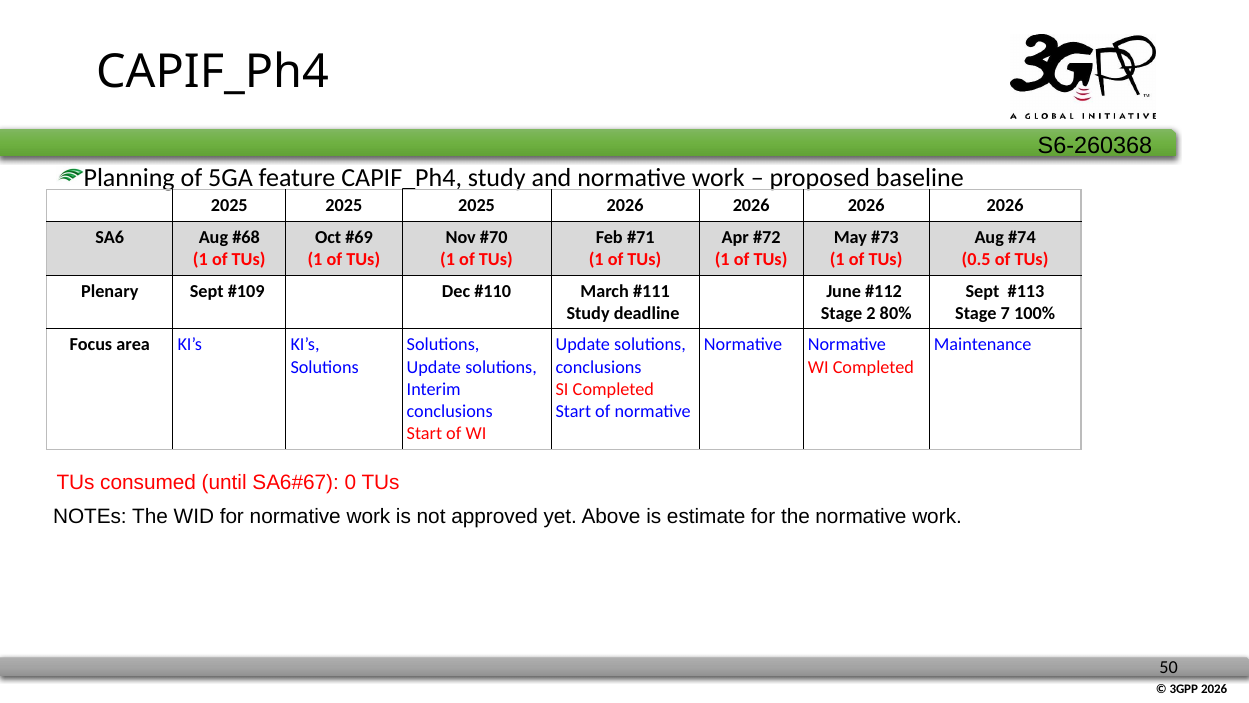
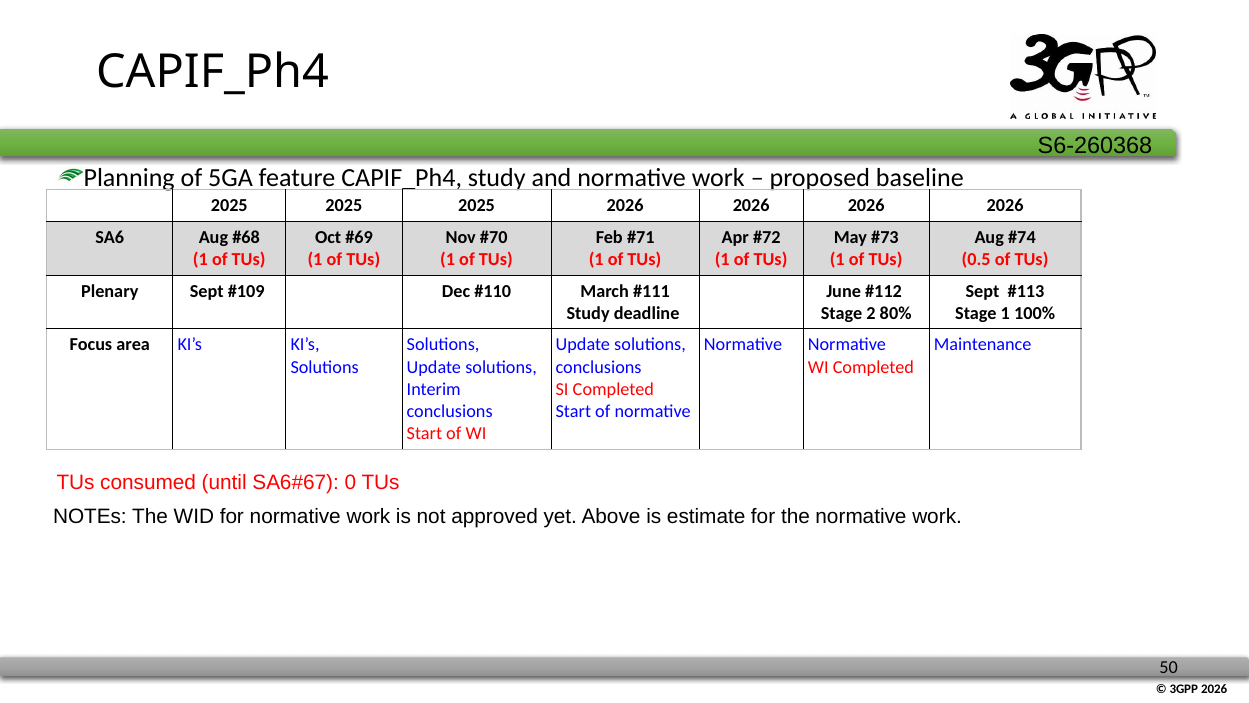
Stage 7: 7 -> 1
